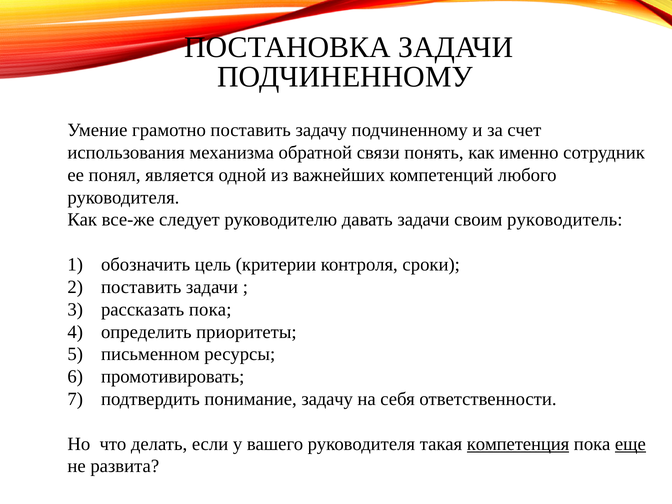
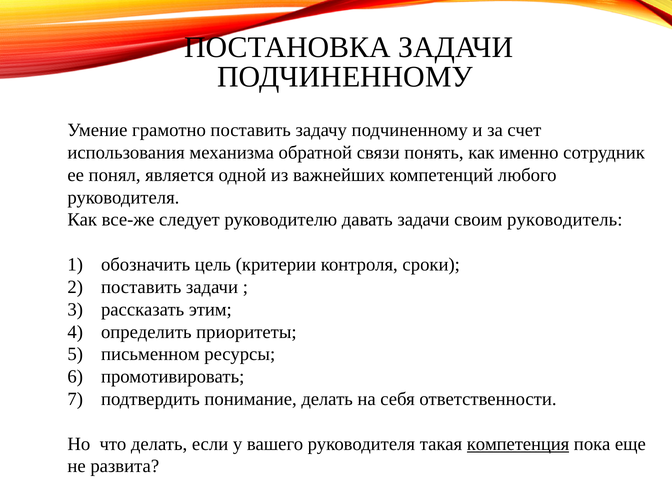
рассказать пока: пока -> этим
понимание задачу: задачу -> делать
еще underline: present -> none
